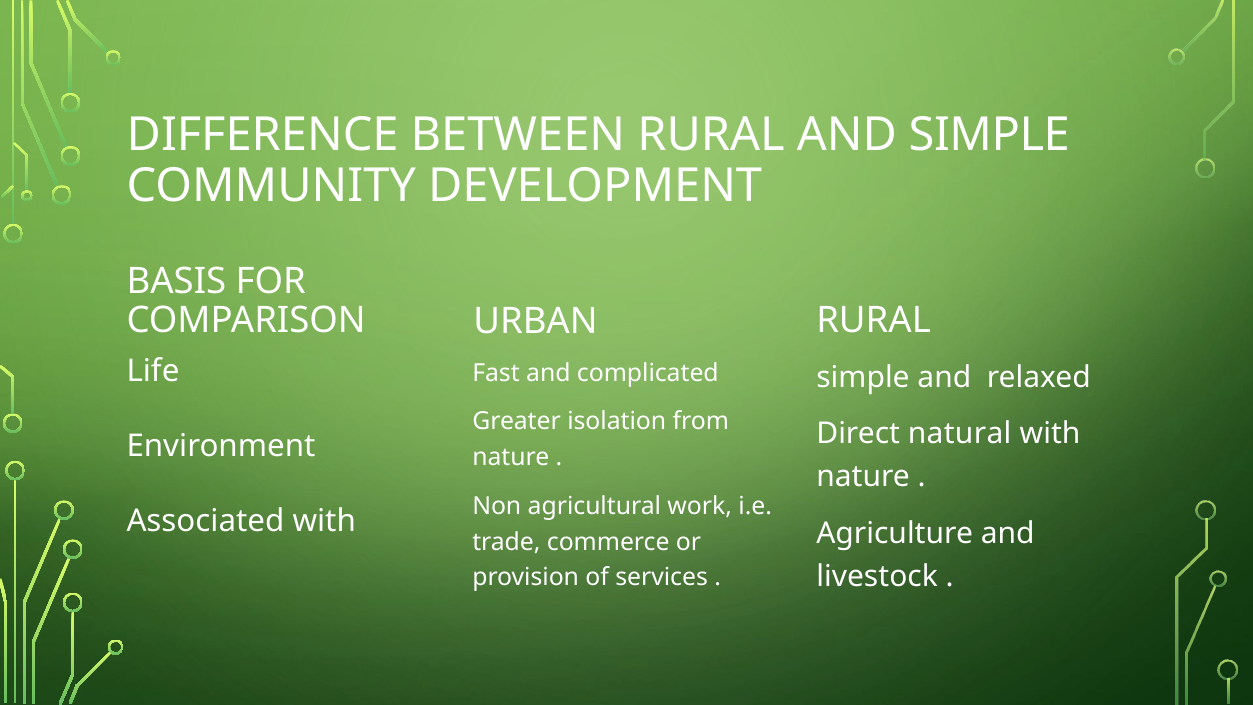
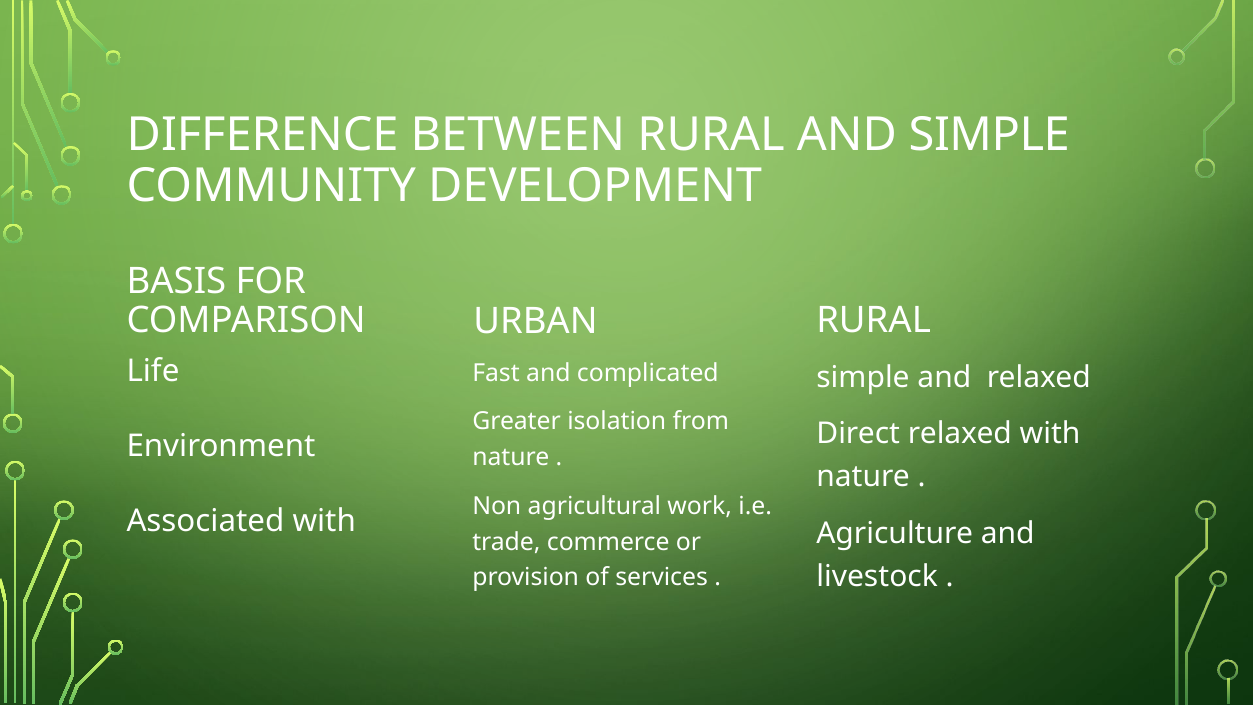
Direct natural: natural -> relaxed
